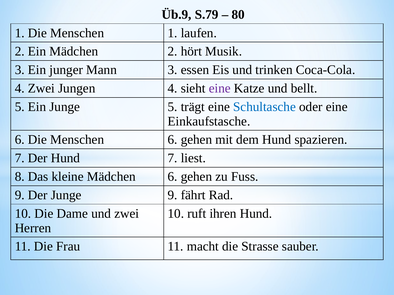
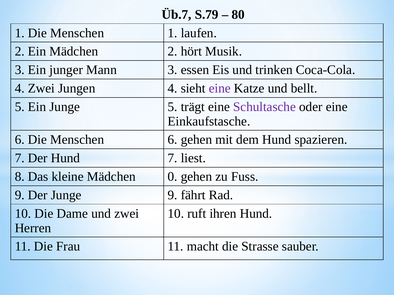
Üb.9: Üb.9 -> Üb.7
Schultasche colour: blue -> purple
Mädchen 6: 6 -> 0
